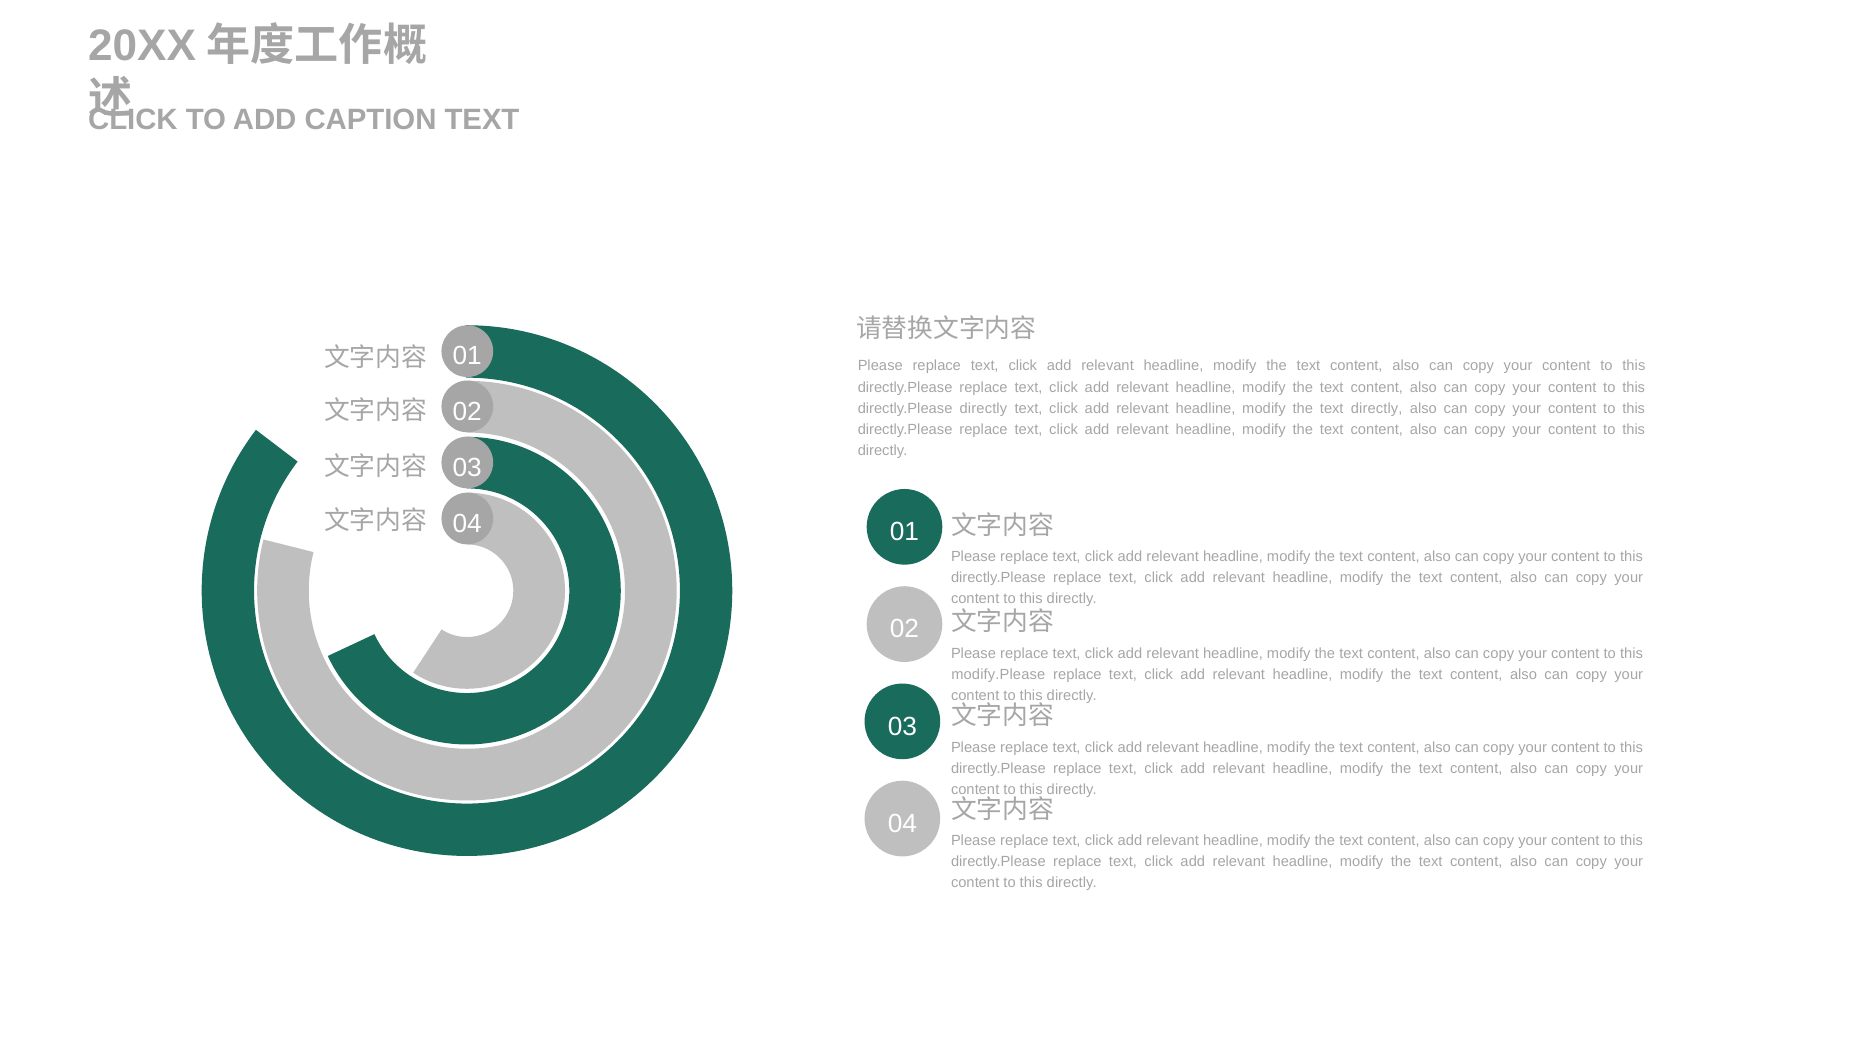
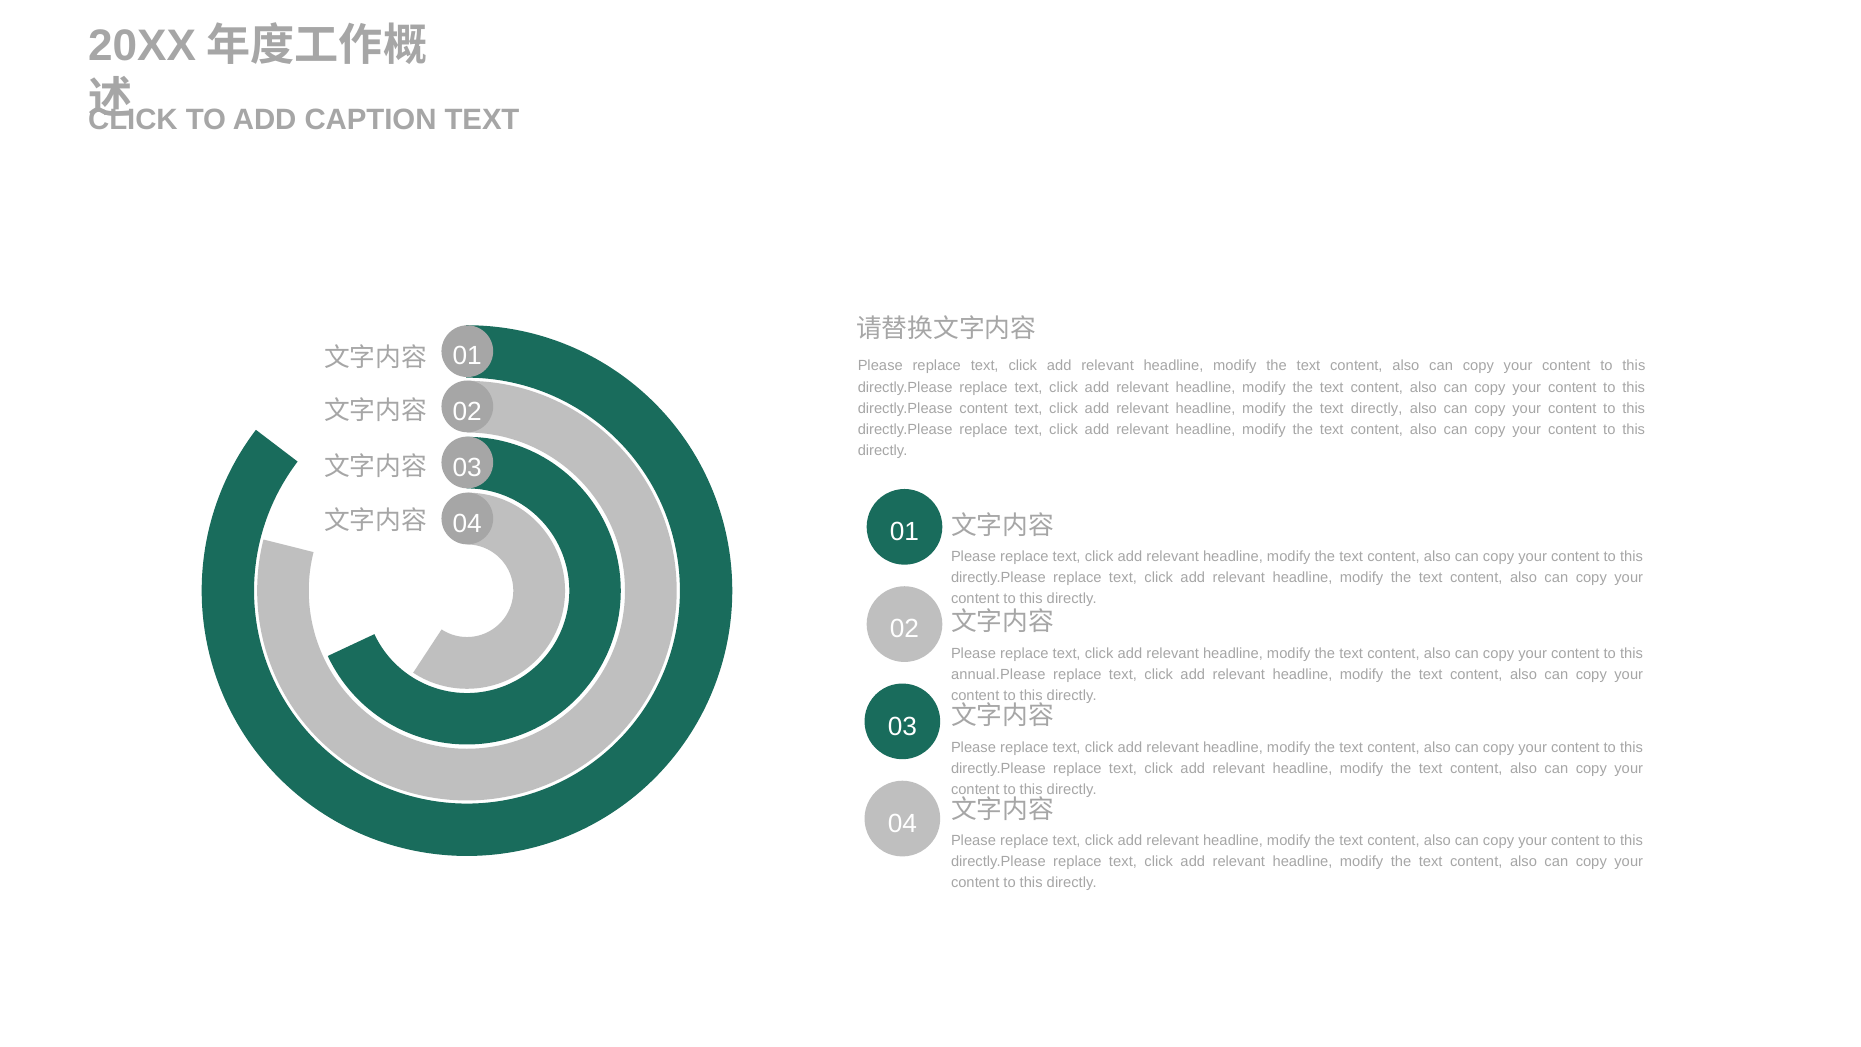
directly.Please directly: directly -> content
modify.Please: modify.Please -> annual.Please
